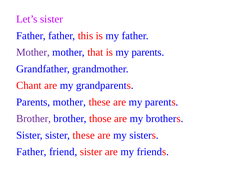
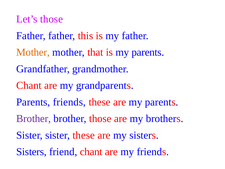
Let’s sister: sister -> those
Mother at (33, 52) colour: purple -> orange
Parents mother: mother -> friends
Father at (31, 152): Father -> Sisters
friend sister: sister -> chant
